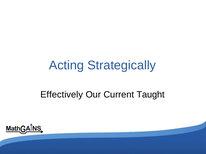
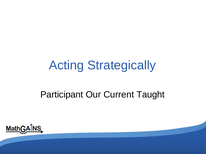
Effectively: Effectively -> Participant
